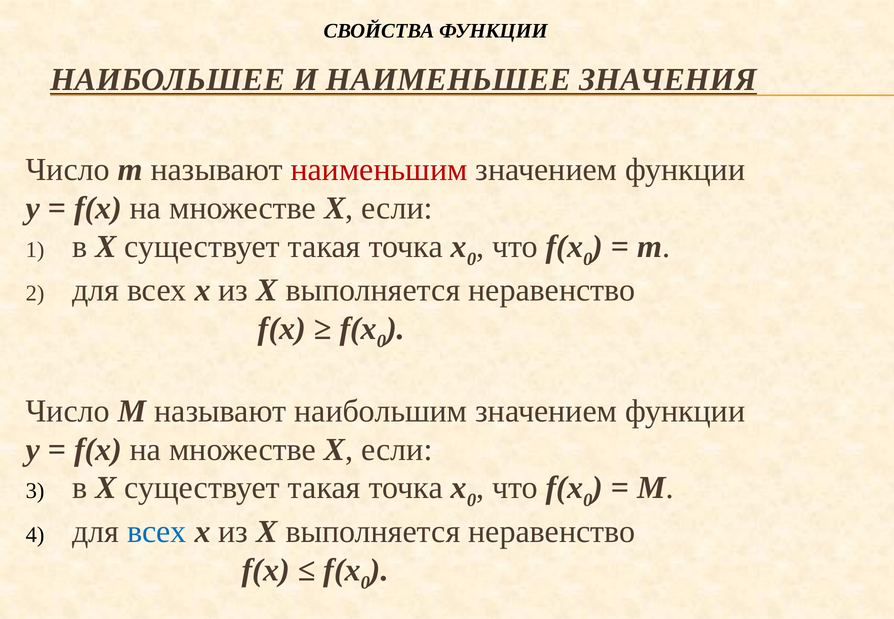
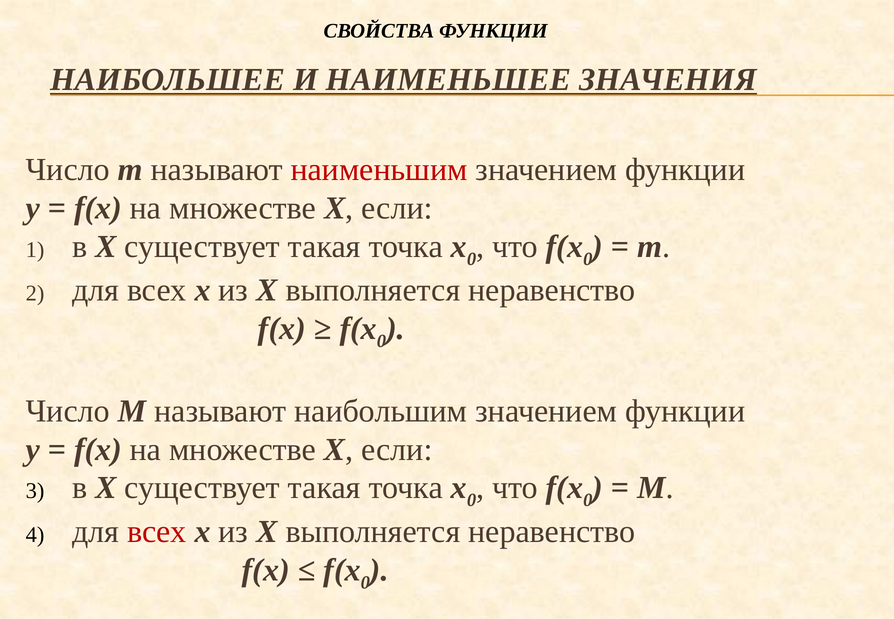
всех at (157, 531) colour: blue -> red
